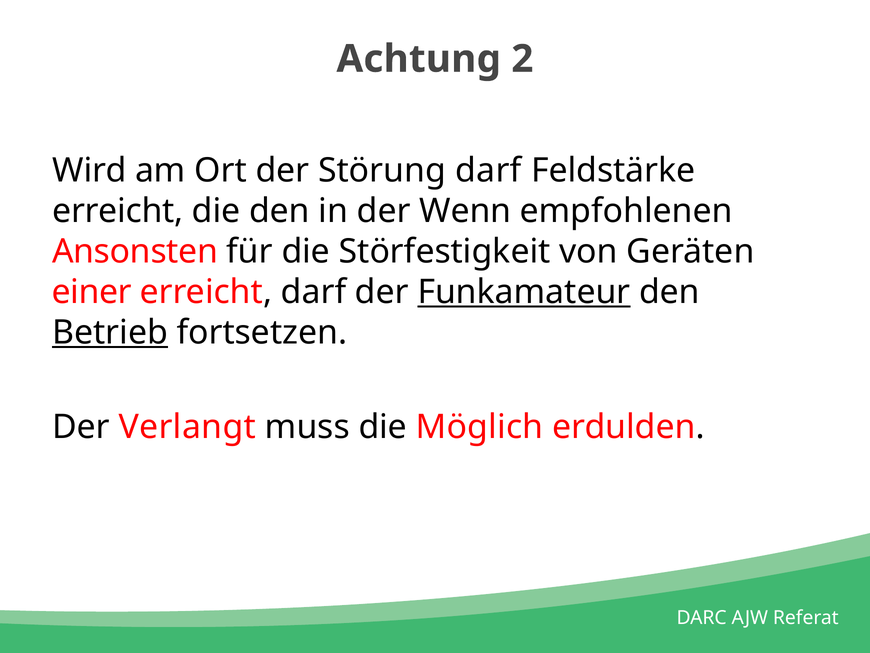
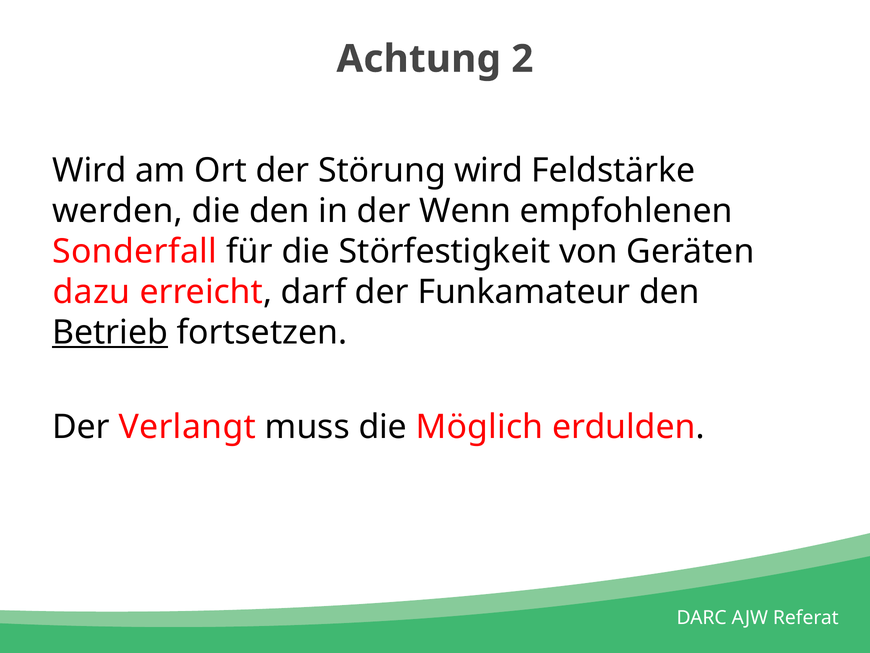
Störung darf: darf -> wird
erreicht at (118, 211): erreicht -> werden
Ansonsten: Ansonsten -> Sonderfall
einer: einer -> dazu
Funkamateur underline: present -> none
